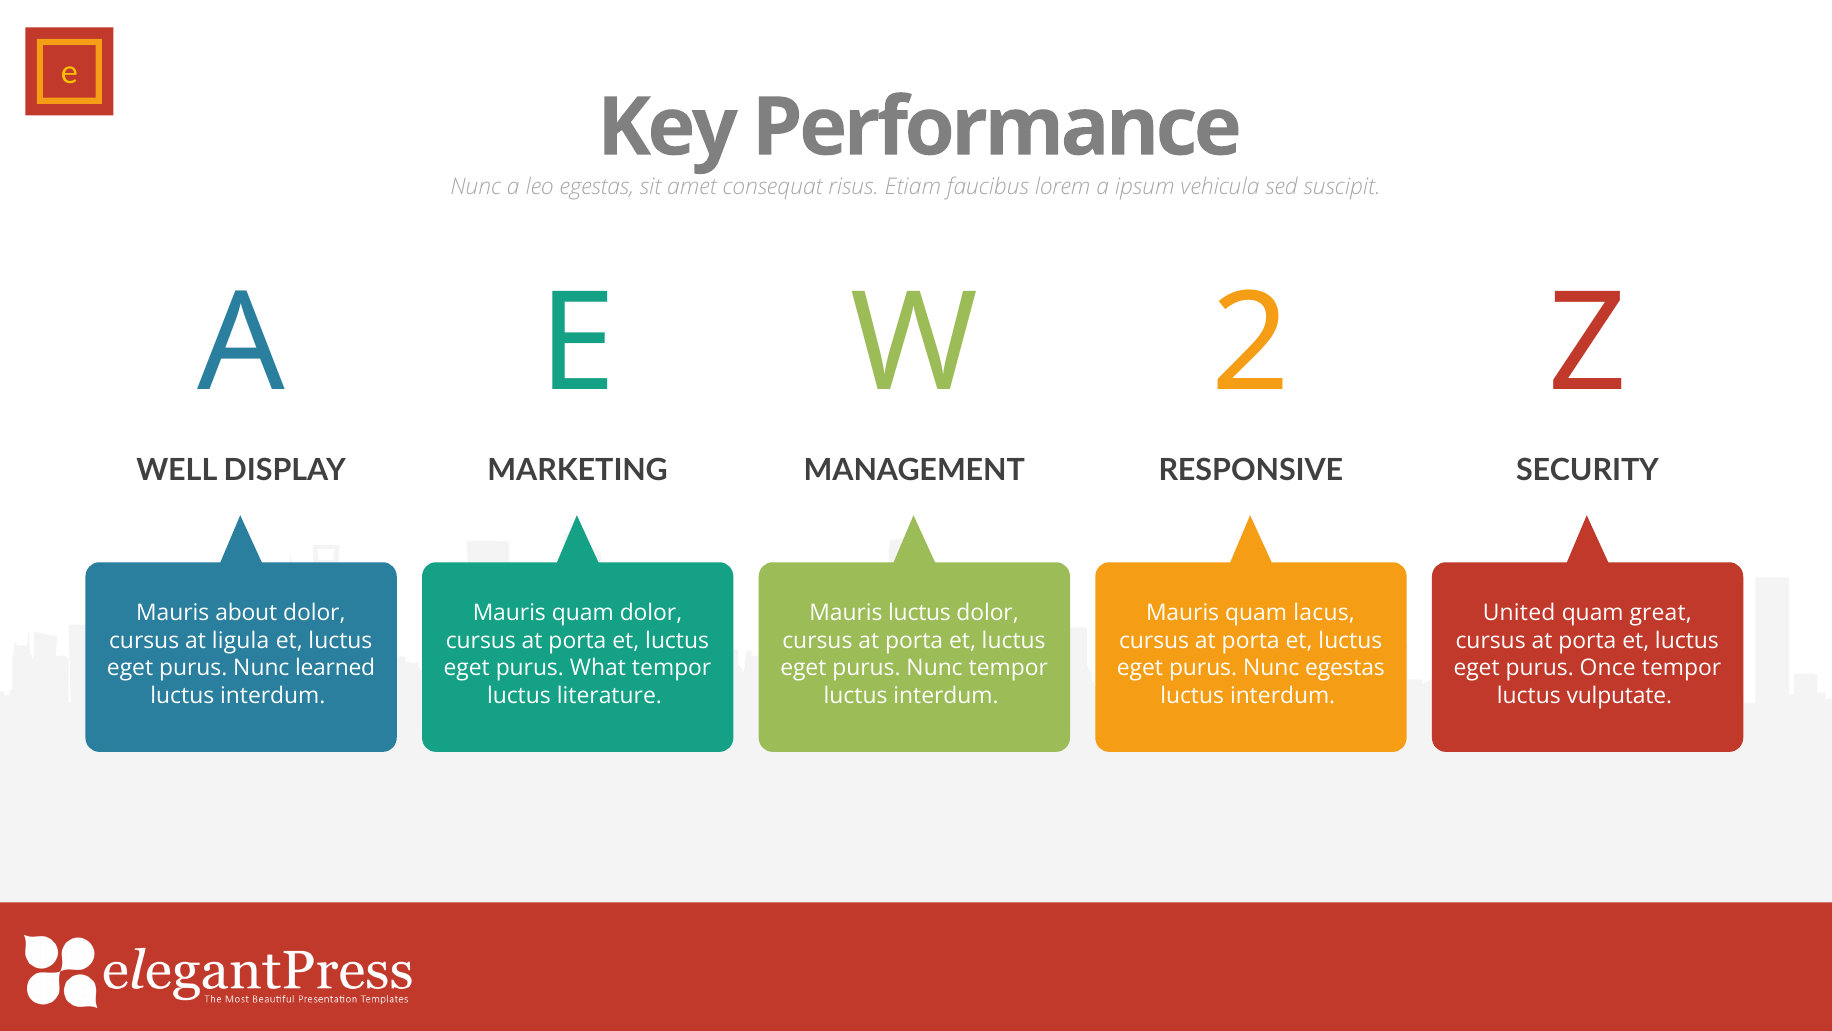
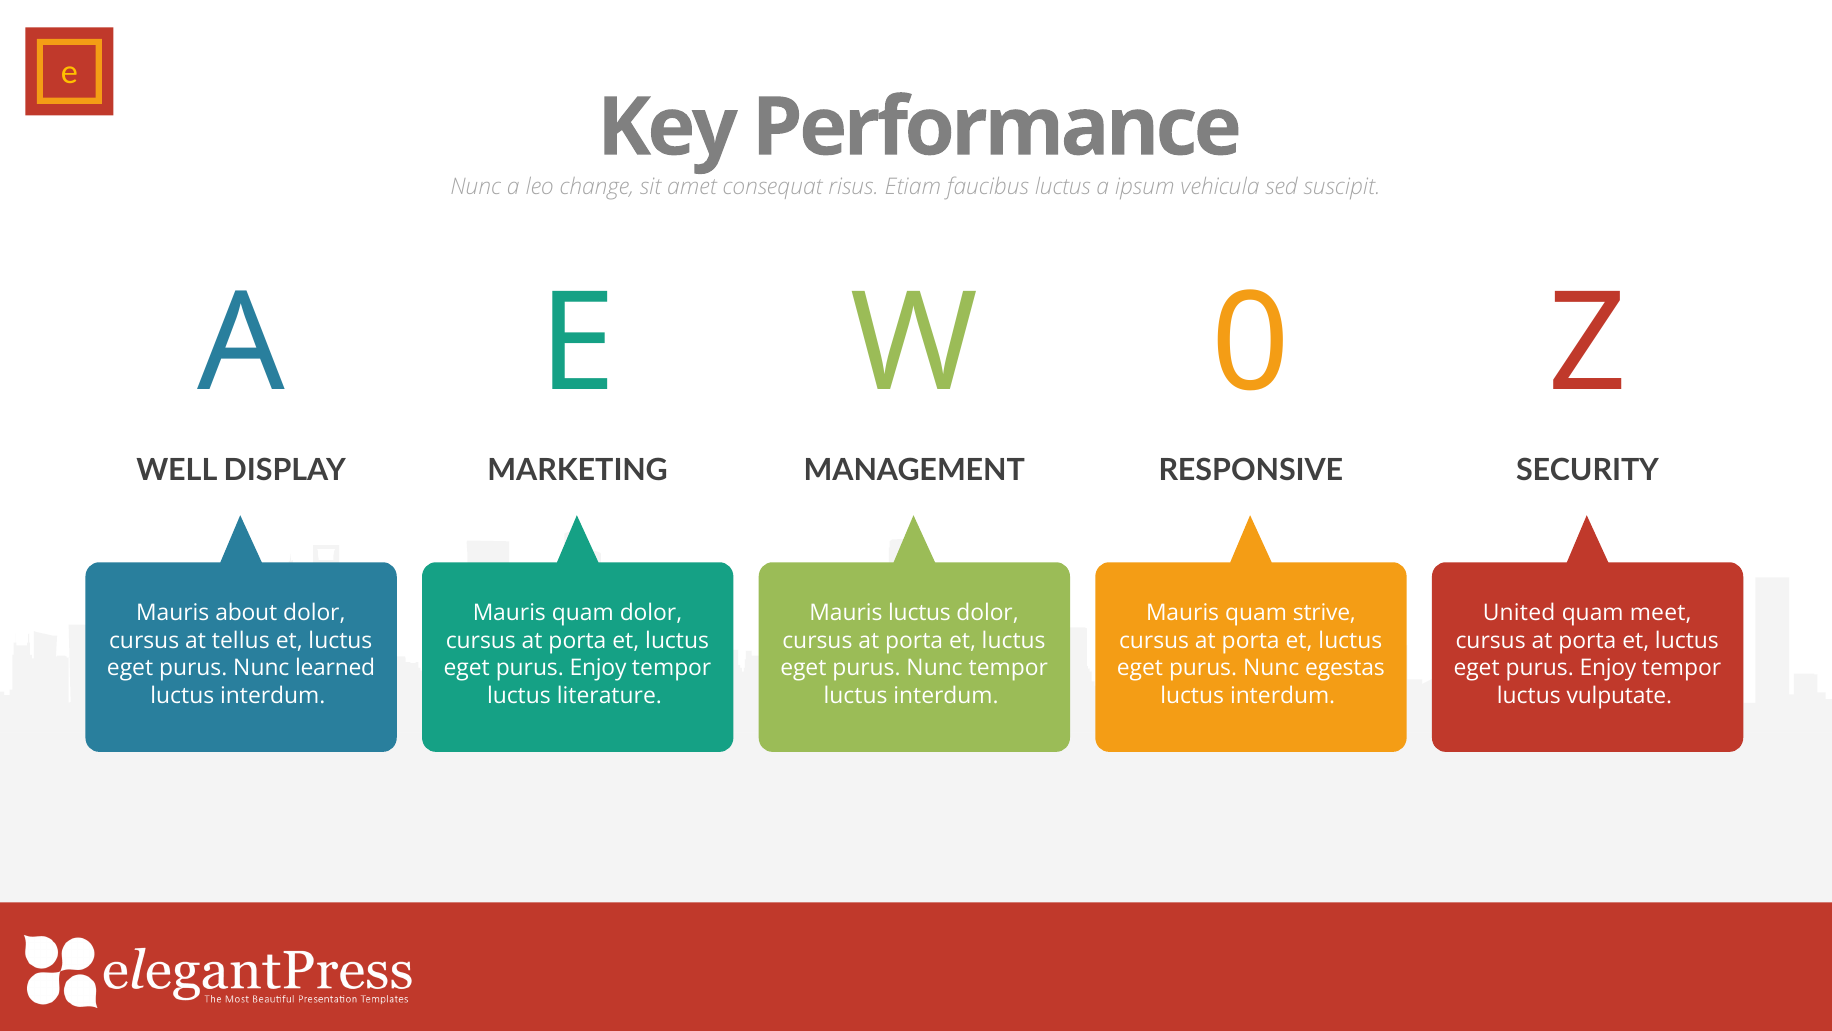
leo egestas: egestas -> change
faucibus lorem: lorem -> luctus
2: 2 -> 0
lacus: lacus -> strive
great: great -> meet
ligula: ligula -> tellus
What at (598, 668): What -> Enjoy
Once at (1608, 668): Once -> Enjoy
